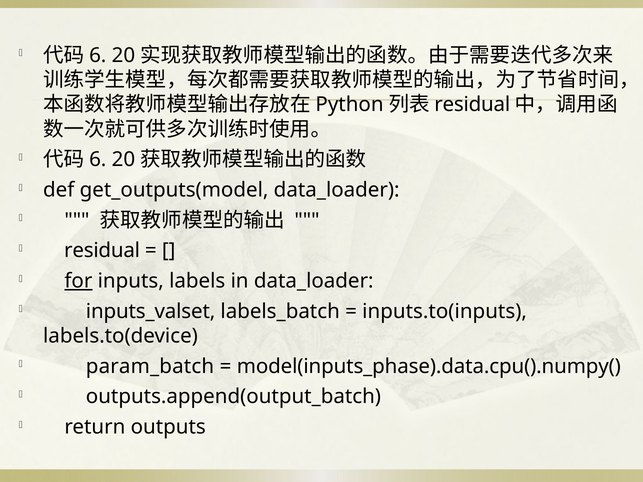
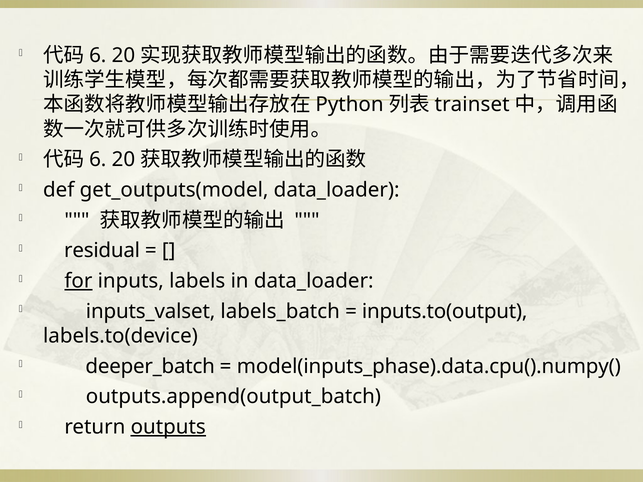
residual at (472, 105): residual -> trainset
inputs.to(inputs: inputs.to(inputs -> inputs.to(output
param_batch: param_batch -> deeper_batch
outputs underline: none -> present
